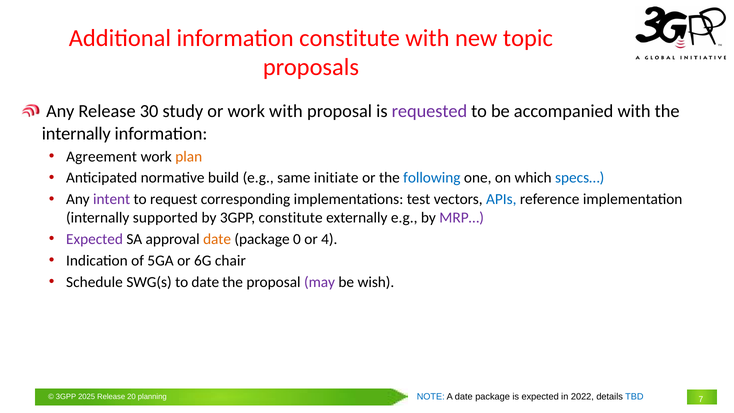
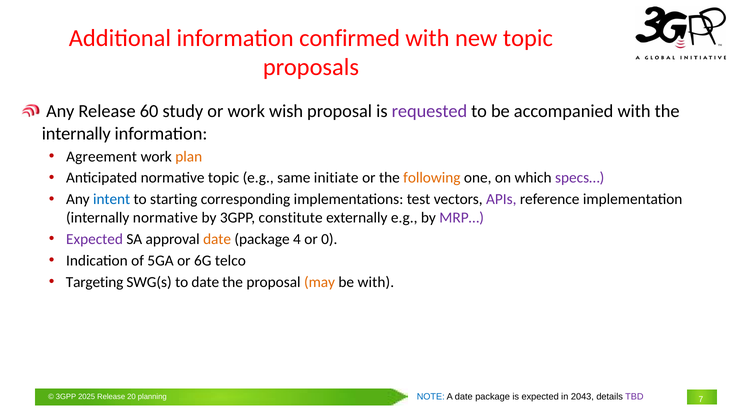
information constitute: constitute -> confirmed
30: 30 -> 60
work with: with -> wish
normative build: build -> topic
following colour: blue -> orange
specs… colour: blue -> purple
intent colour: purple -> blue
request: request -> starting
APIs colour: blue -> purple
internally supported: supported -> normative
0: 0 -> 4
4: 4 -> 0
chair: chair -> telco
Schedule: Schedule -> Targeting
may colour: purple -> orange
be wish: wish -> with
2022: 2022 -> 2043
TBD colour: blue -> purple
